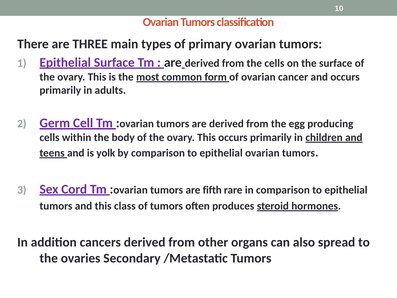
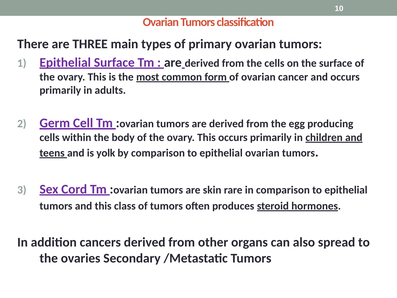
fifth: fifth -> skin
